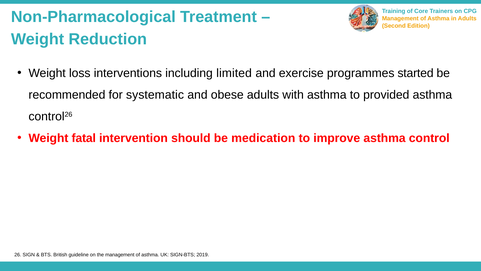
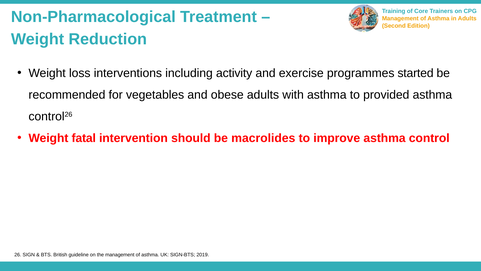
limited: limited -> activity
systematic: systematic -> vegetables
medication: medication -> macrolides
